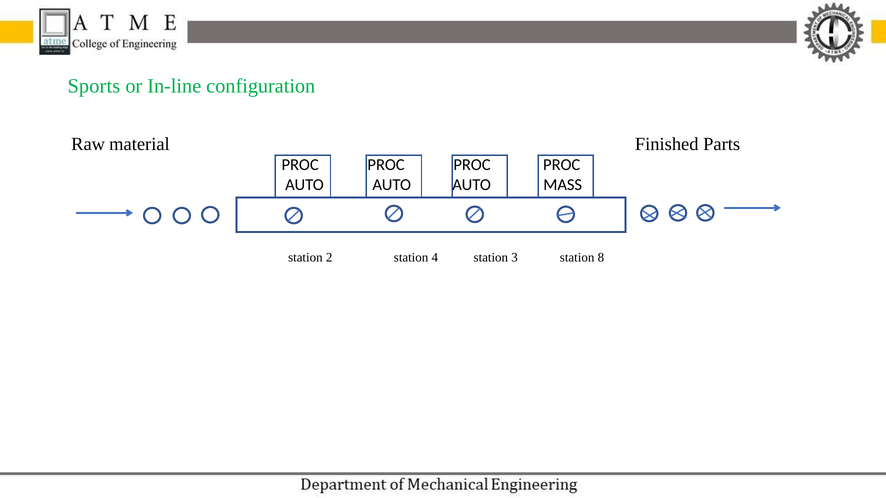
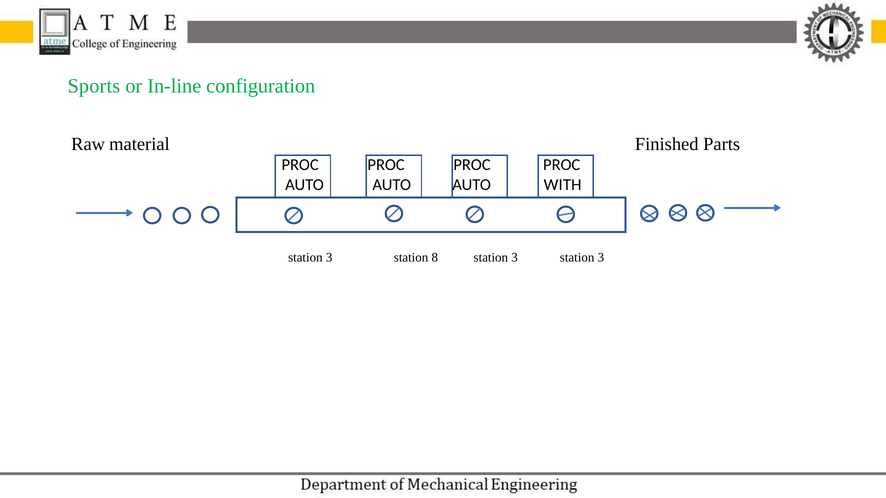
MASS: MASS -> WITH
2 at (329, 258): 2 -> 3
4: 4 -> 8
3 station 8: 8 -> 3
